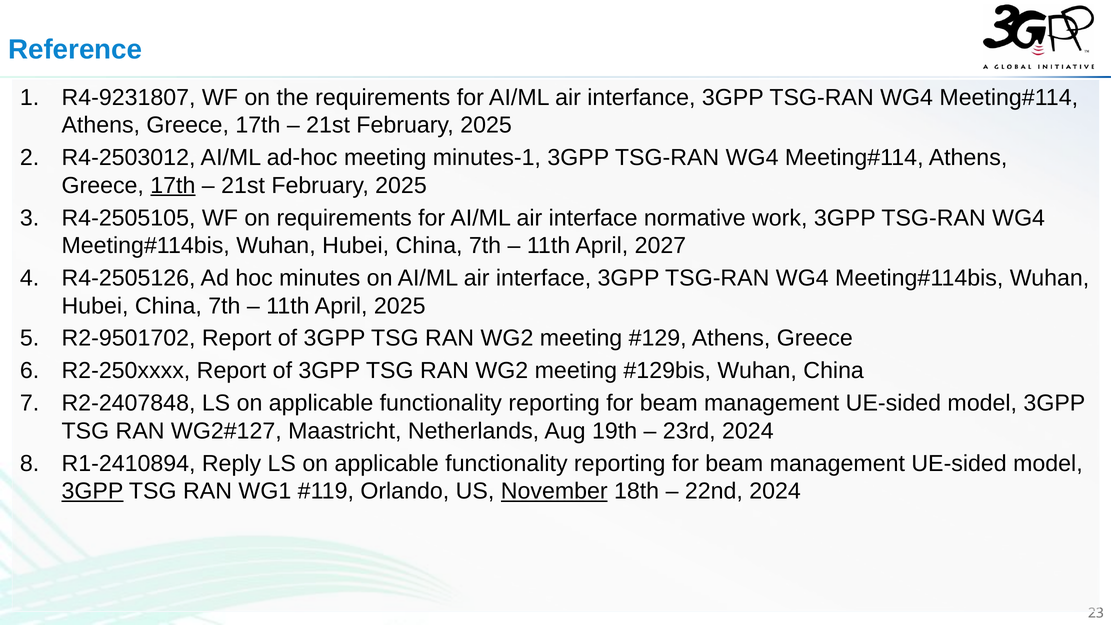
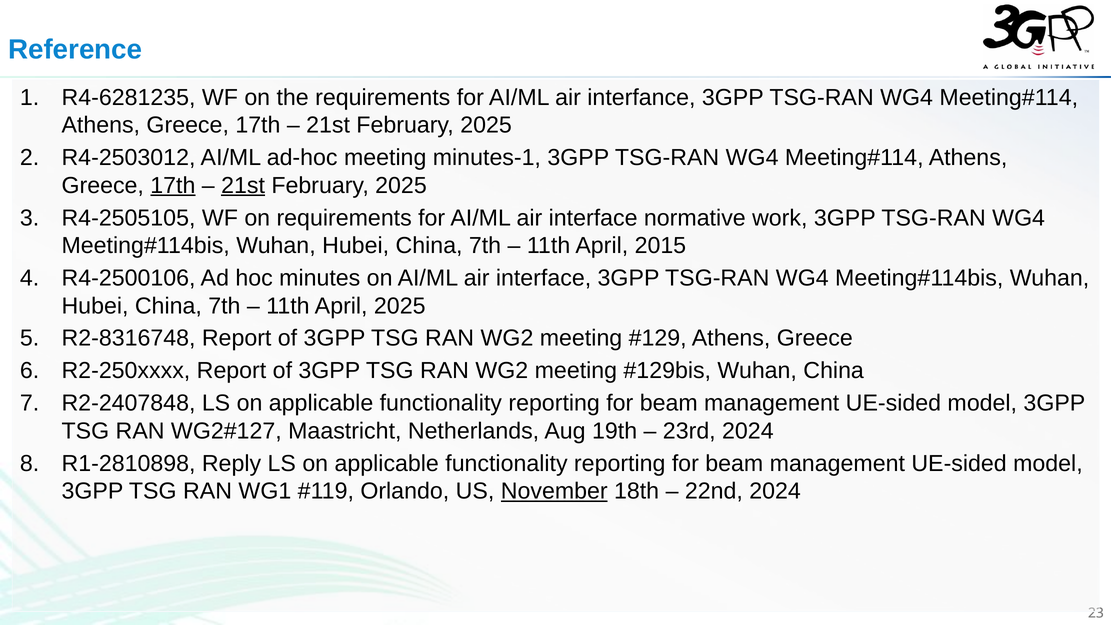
R4-9231807: R4-9231807 -> R4-6281235
21st at (243, 185) underline: none -> present
2027: 2027 -> 2015
R4-2505126: R4-2505126 -> R4-2500106
R2-9501702: R2-9501702 -> R2-8316748
R1-2410894: R1-2410894 -> R1-2810898
3GPP at (92, 491) underline: present -> none
